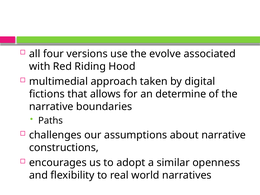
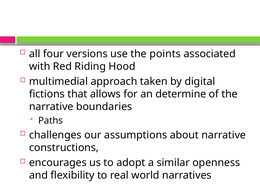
evolve: evolve -> points
